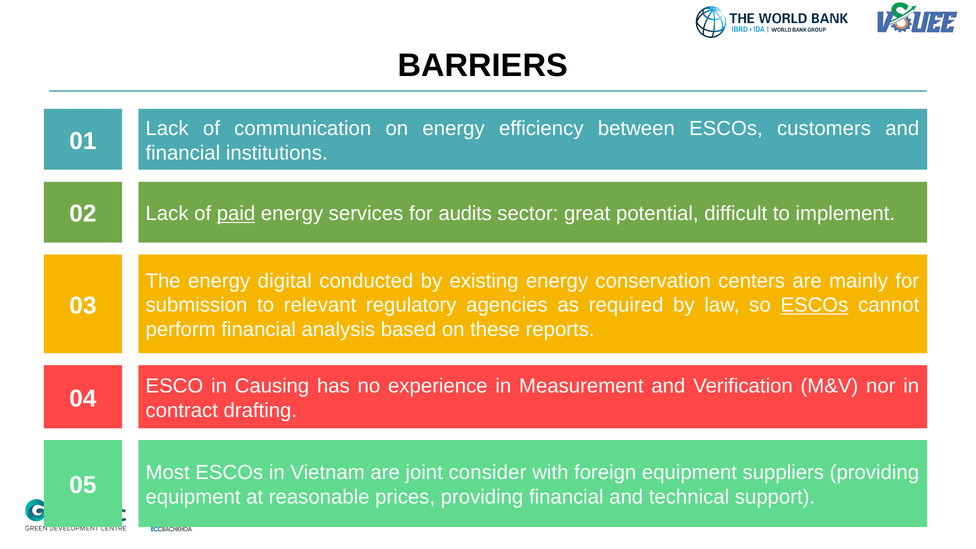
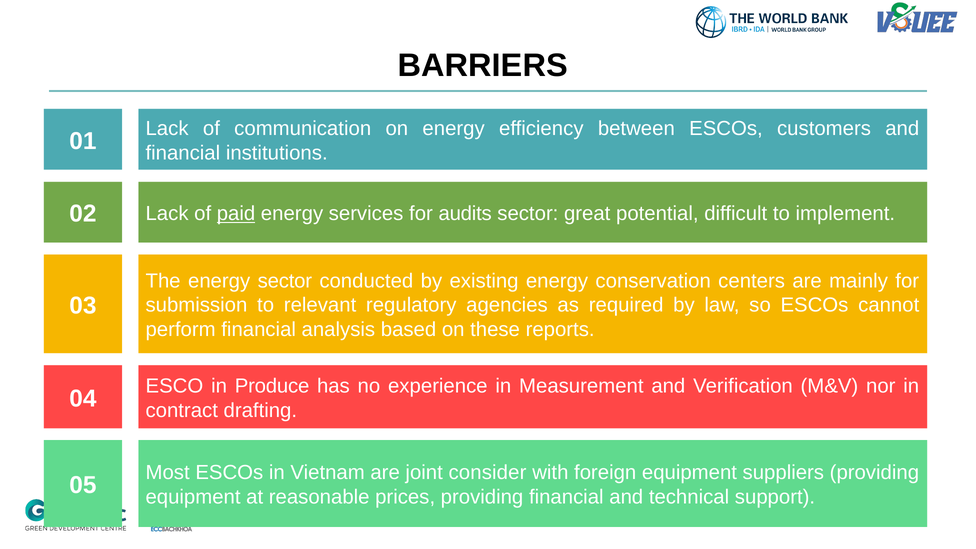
energy digital: digital -> sector
ESCOs at (814, 305) underline: present -> none
Causing: Causing -> Produce
